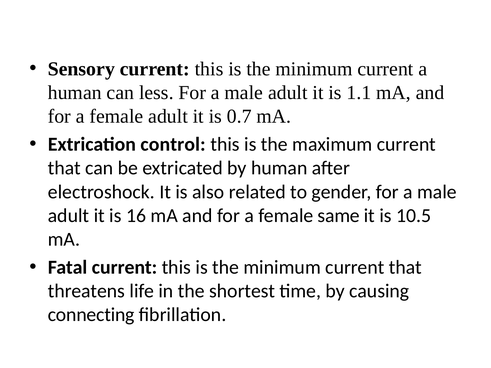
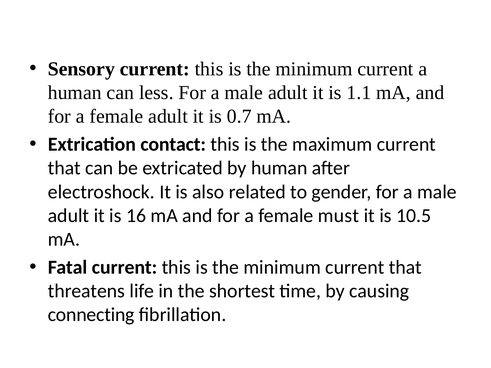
control: control -> contact
same: same -> must
